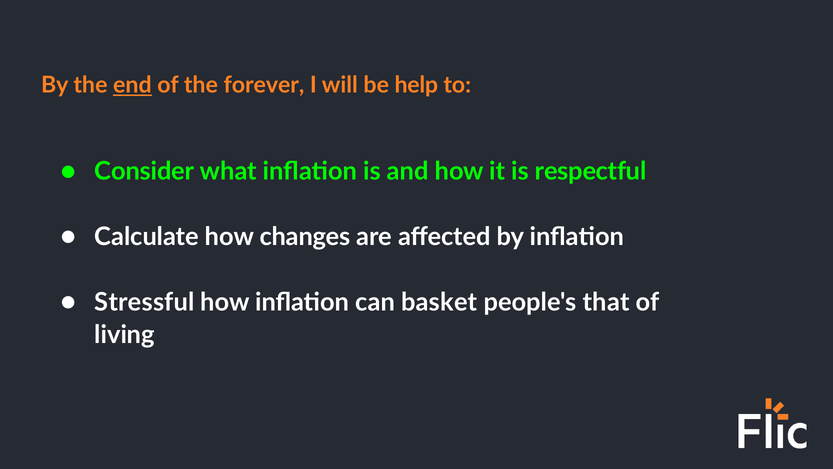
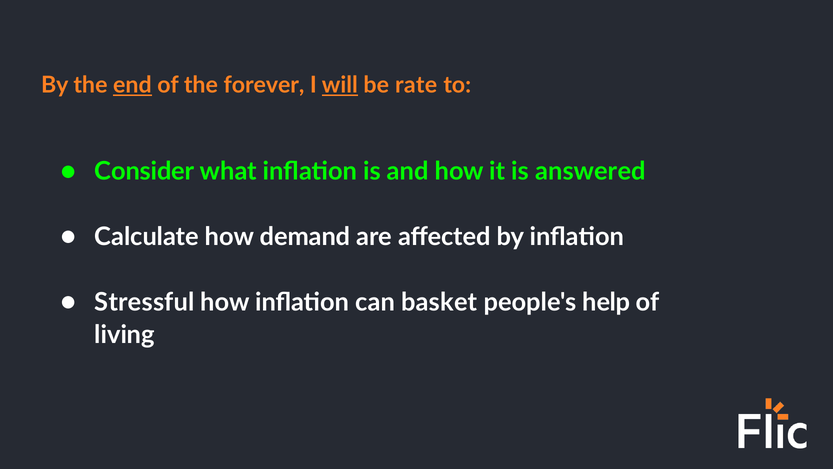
will underline: none -> present
help: help -> rate
respectful: respectful -> answered
changes: changes -> demand
that: that -> help
